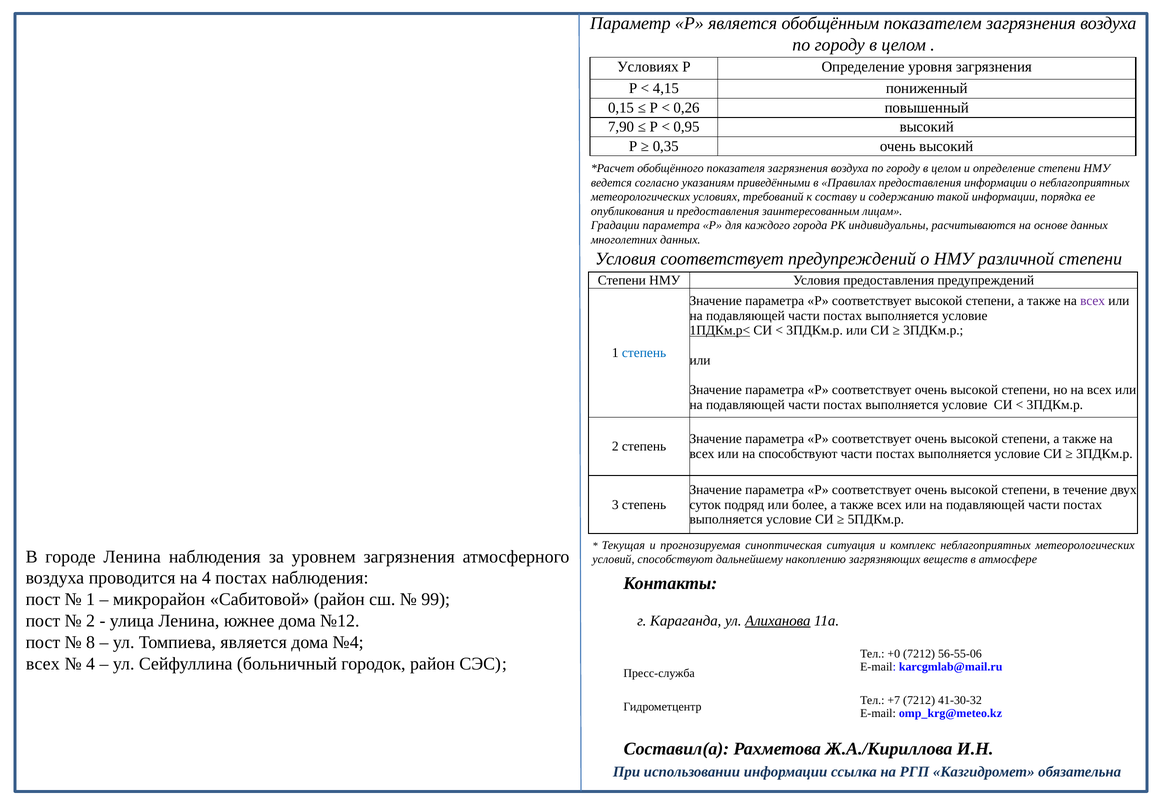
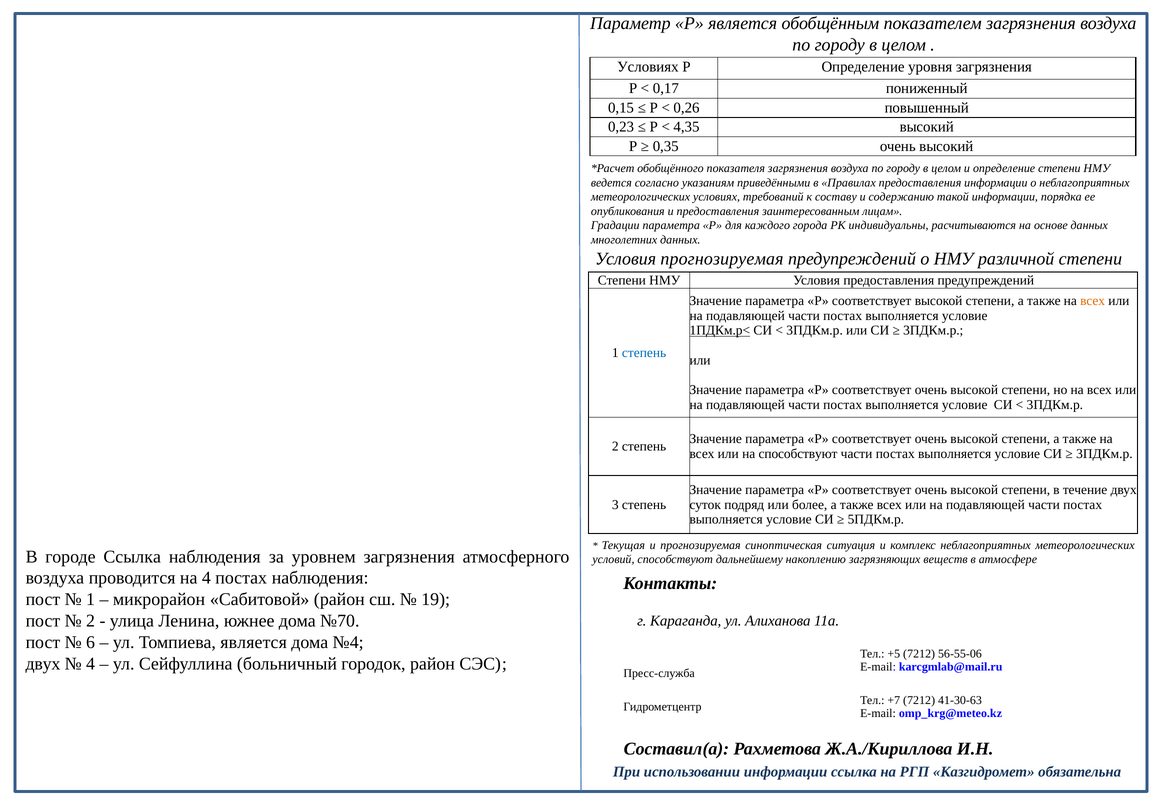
4,15: 4,15 -> 0,17
7,90: 7,90 -> 0,23
0,95: 0,95 -> 4,35
Условия соответствует: соответствует -> прогнозируемая
всех at (1093, 301) colour: purple -> orange
городе Ленина: Ленина -> Ссылка
99: 99 -> 19
№12: №12 -> №70
Алиханова underline: present -> none
8: 8 -> 6
+0: +0 -> +5
всех at (43, 664): всех -> двух
41-30-32: 41-30-32 -> 41-30-63
